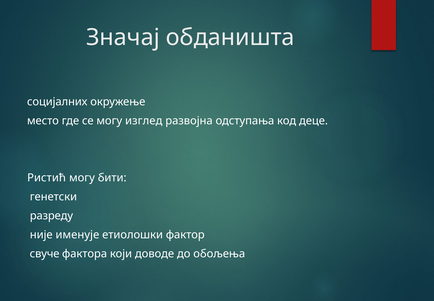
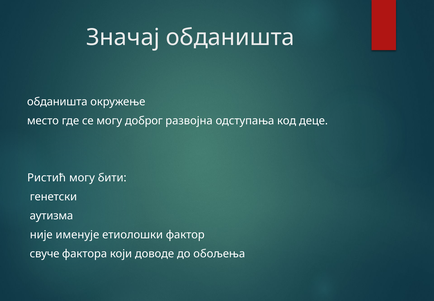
социјалних at (57, 102): социјалних -> обданишта
изглед: изглед -> доброг
разреду: разреду -> аутизма
